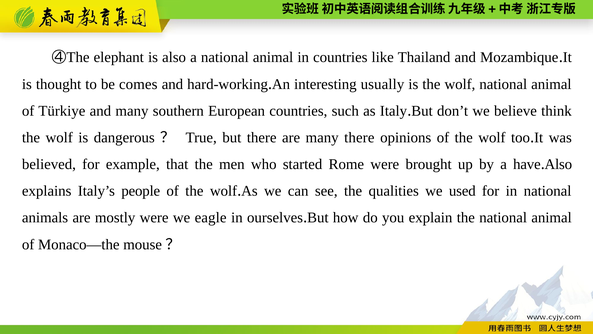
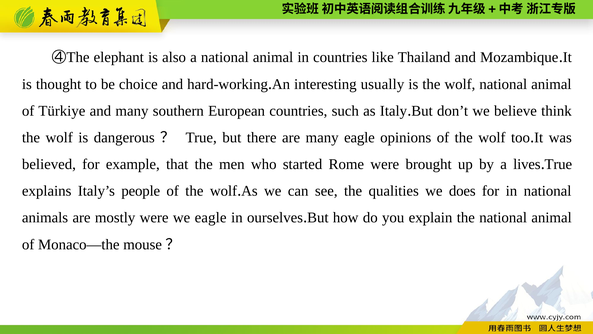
comes: comes -> choice
many there: there -> eagle
have: have -> lives
Also at (558, 164): Also -> True
used: used -> does
